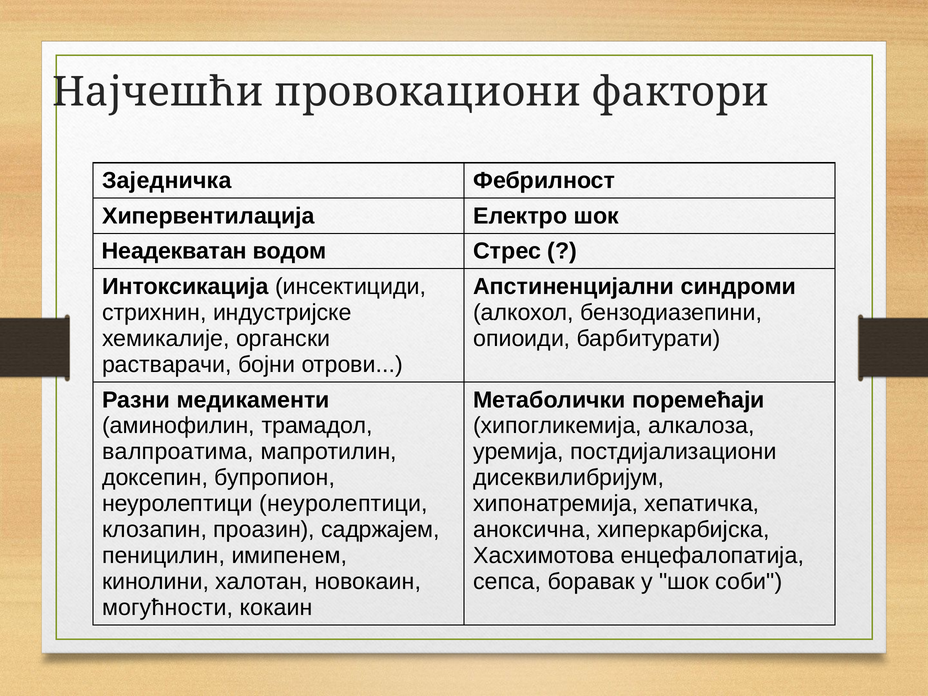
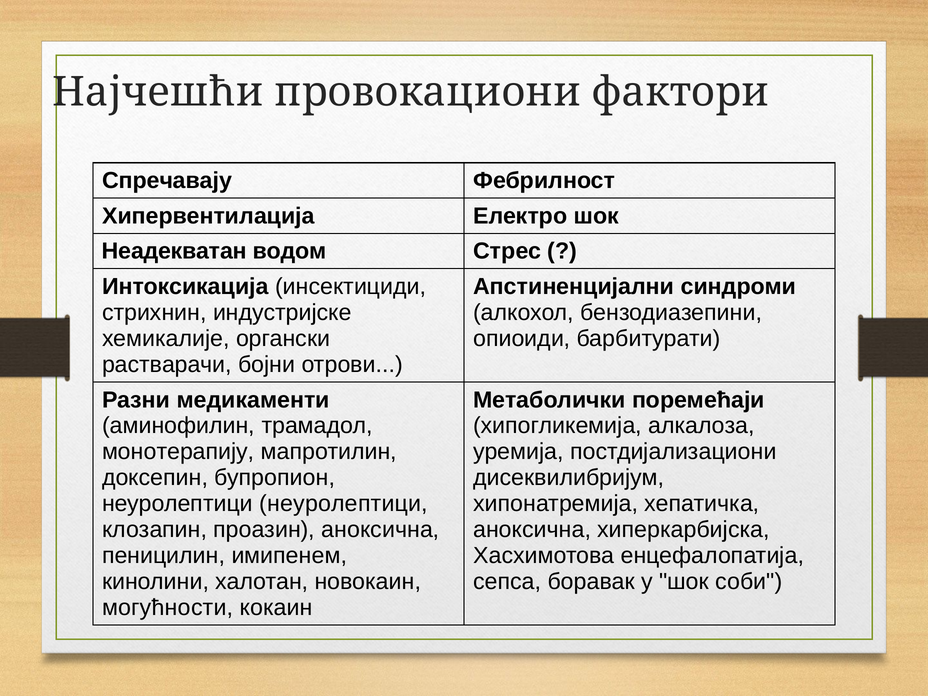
Заједничка: Заједничка -> Спречавају
валпроатима: валпроатима -> монотерапију
проазин садржајем: садржајем -> аноксична
